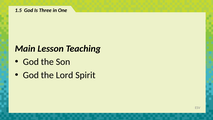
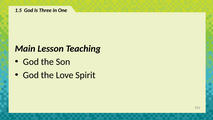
Lord: Lord -> Love
